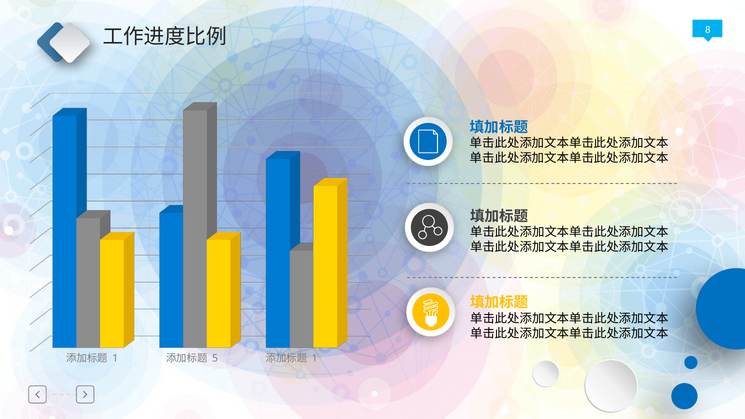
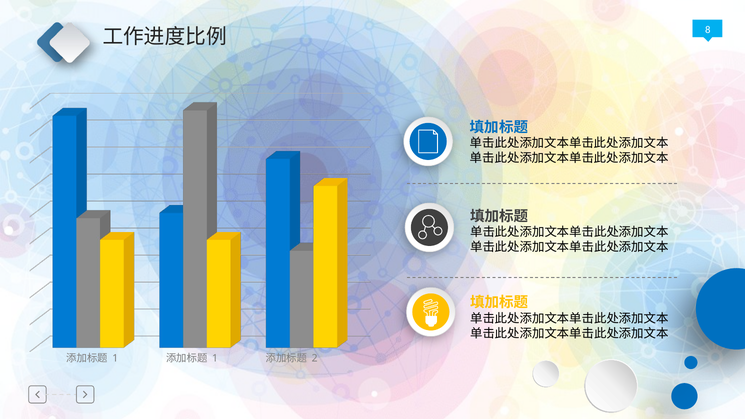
5 at (215, 358): 5 -> 1
1 at (315, 358): 1 -> 2
